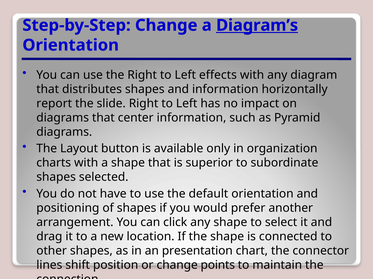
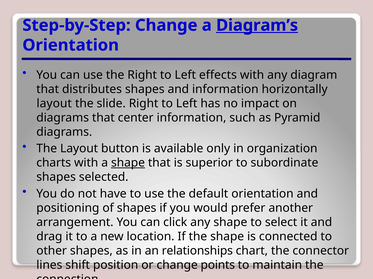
report at (54, 104): report -> layout
shape at (128, 163) underline: none -> present
presentation: presentation -> relationships
